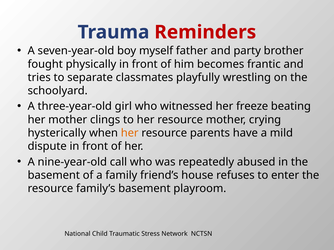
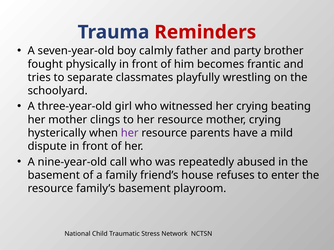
myself: myself -> calmly
her freeze: freeze -> crying
her at (130, 133) colour: orange -> purple
